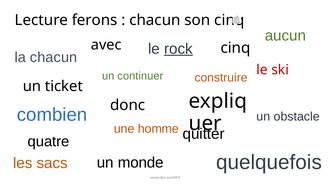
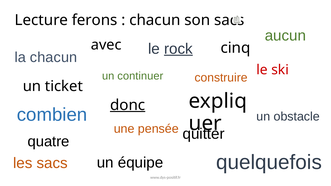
son cinq: cinq -> sacs
donc underline: none -> present
homme: homme -> pensée
monde: monde -> équipe
